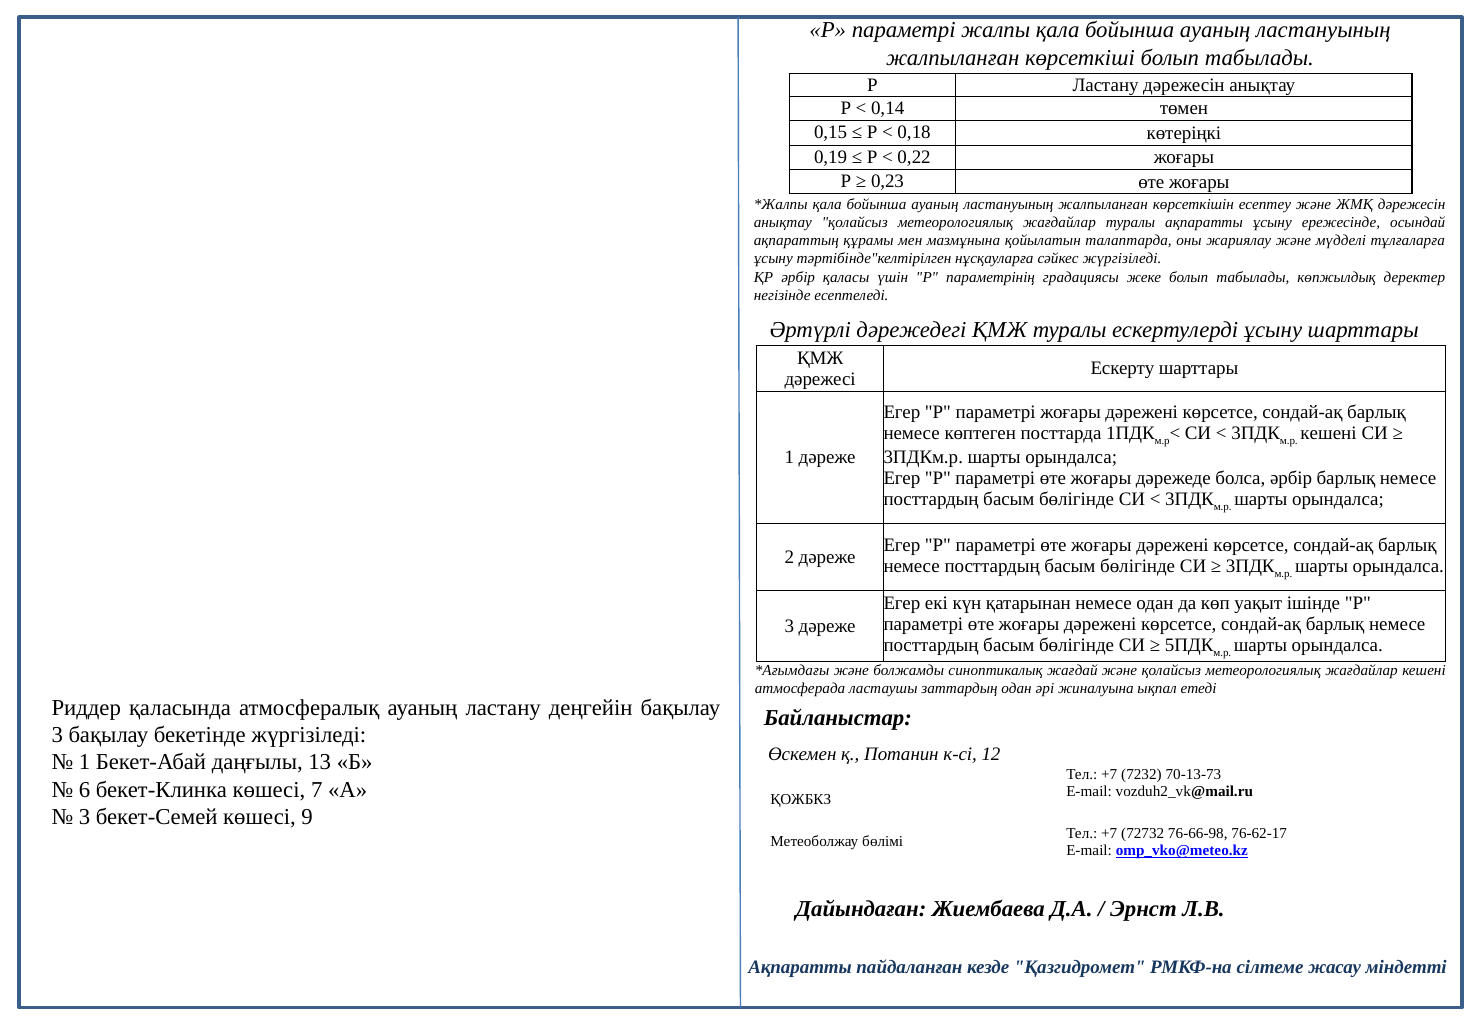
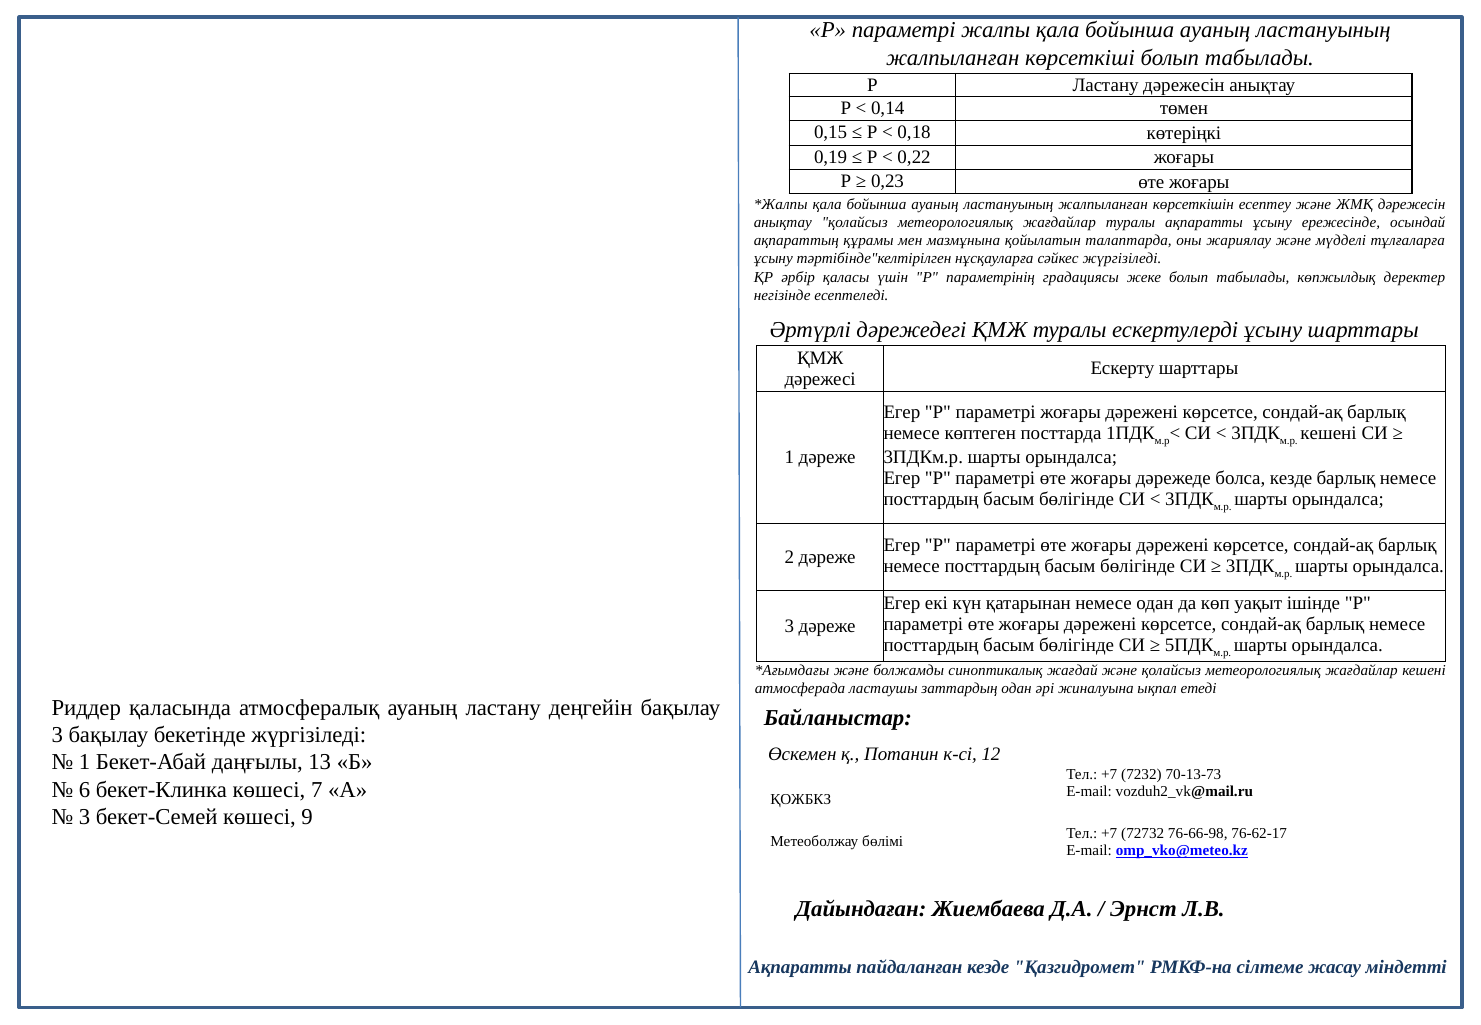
болса әрбір: әрбір -> кезде
